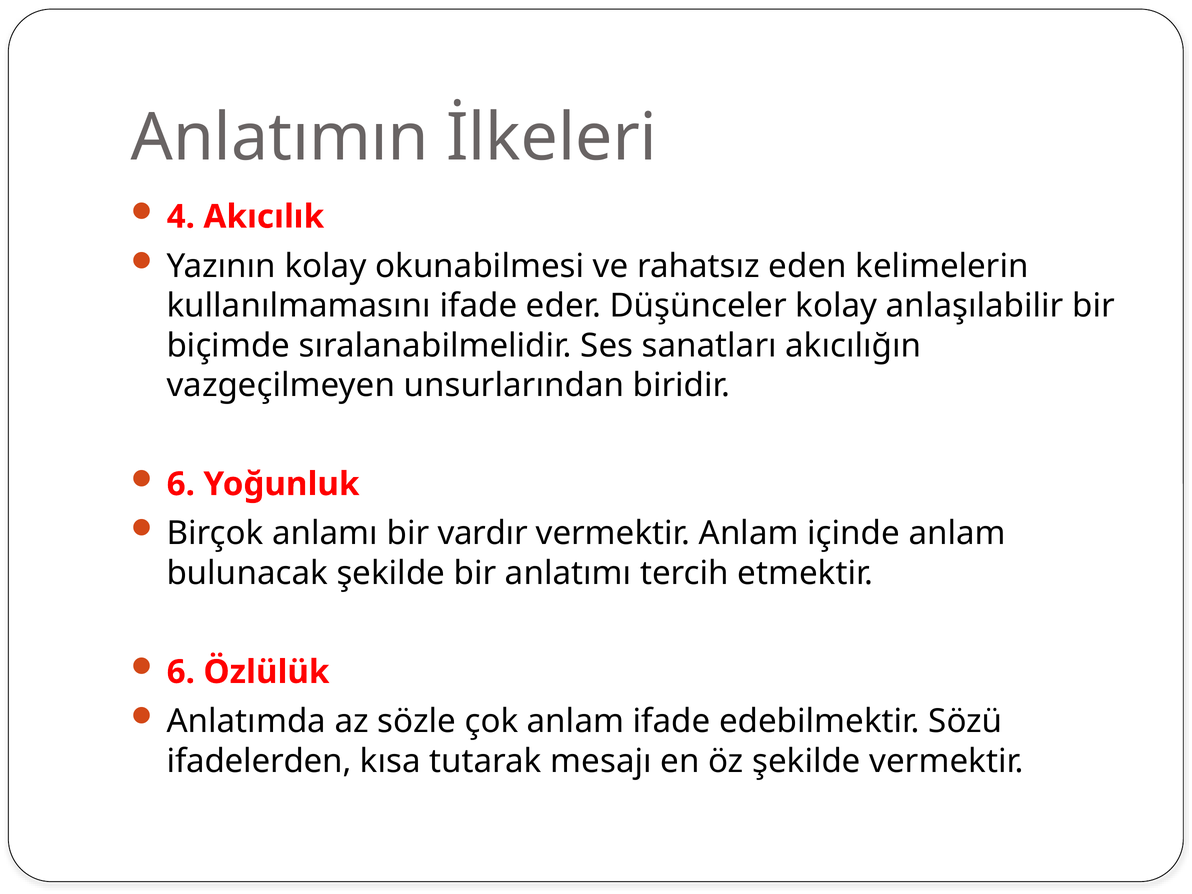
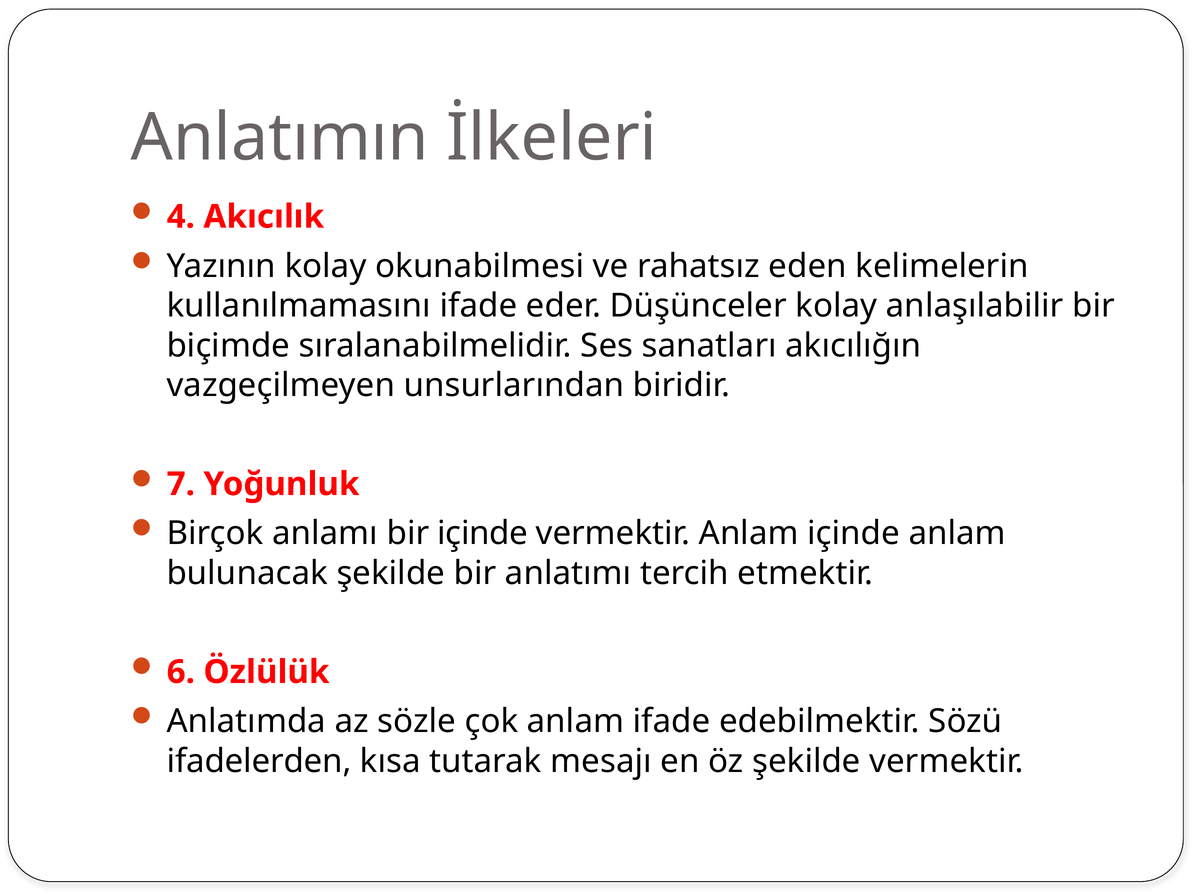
6 at (181, 484): 6 -> 7
bir vardır: vardır -> içinde
